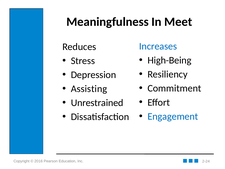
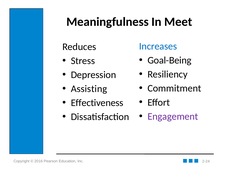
High-Being: High-Being -> Goal-Being
Unrestrained: Unrestrained -> Effectiveness
Engagement colour: blue -> purple
